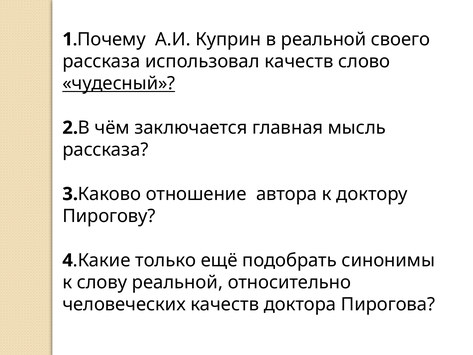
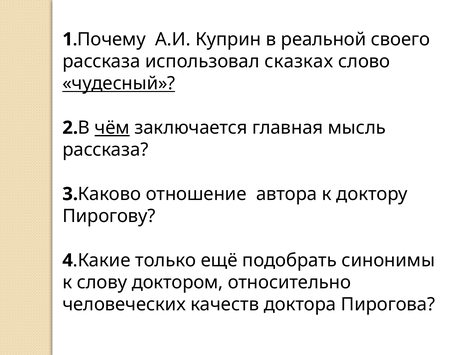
использовал качеств: качеств -> сказках
чём underline: none -> present
слову реальной: реальной -> доктором
